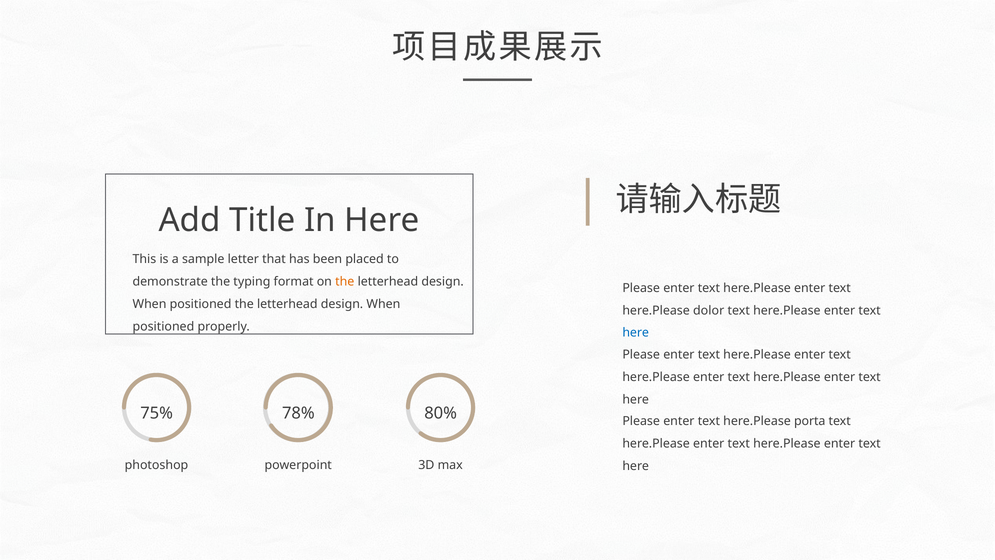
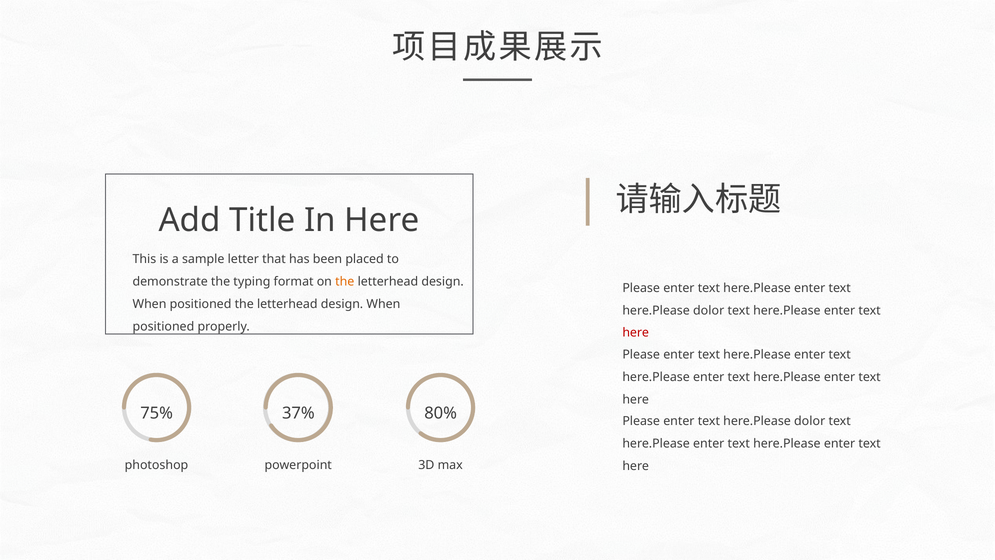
here at (636, 333) colour: blue -> red
78%: 78% -> 37%
porta at (810, 421): porta -> dolor
